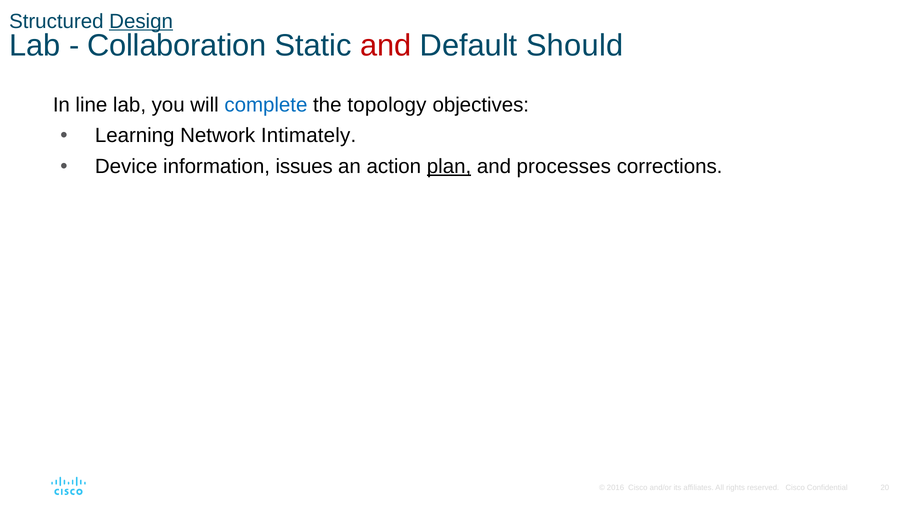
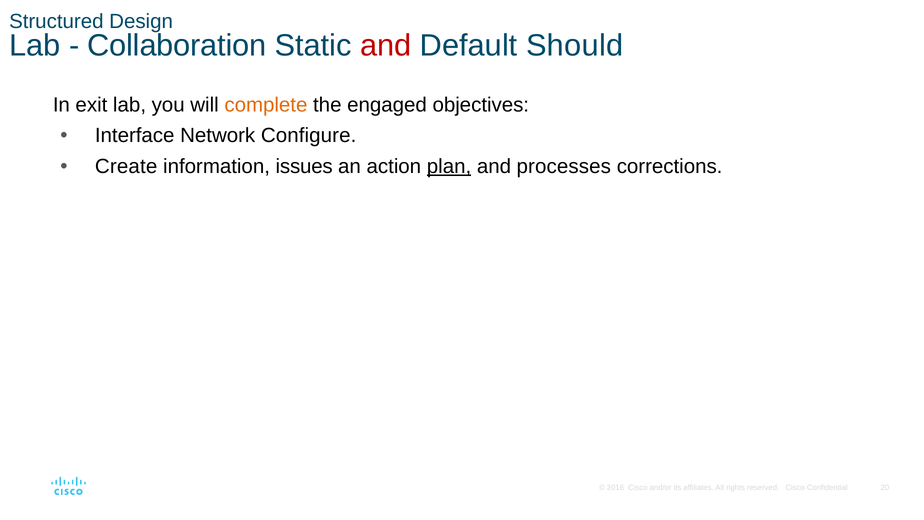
Design underline: present -> none
line: line -> exit
complete colour: blue -> orange
topology: topology -> engaged
Learning: Learning -> Interface
Intimately: Intimately -> Configure
Device: Device -> Create
